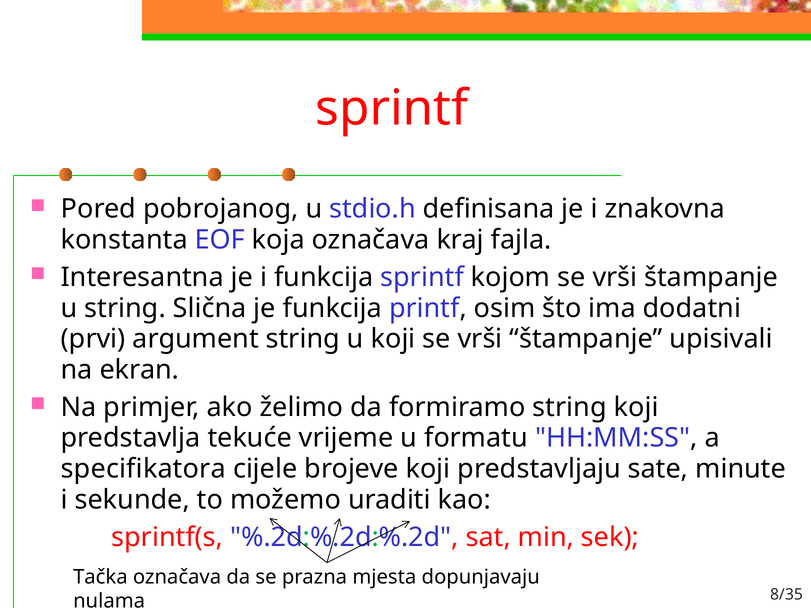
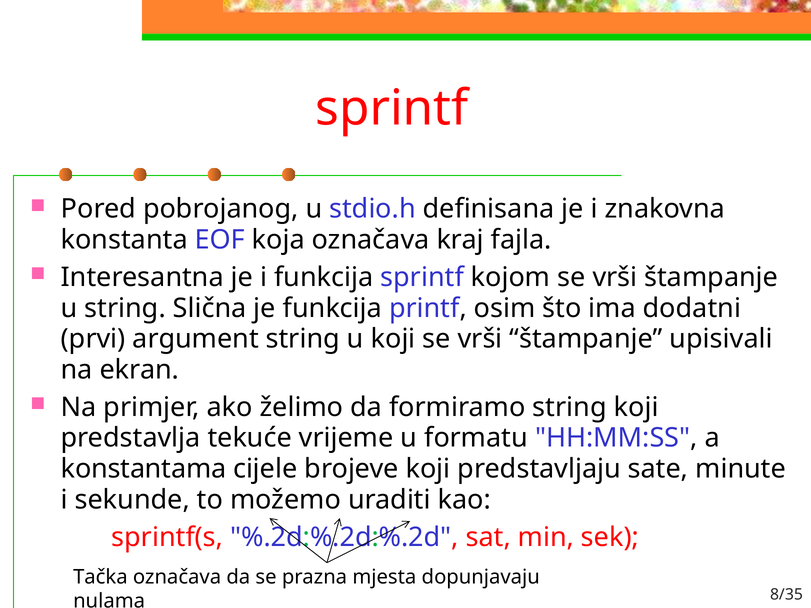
specifikatora: specifikatora -> konstantama
